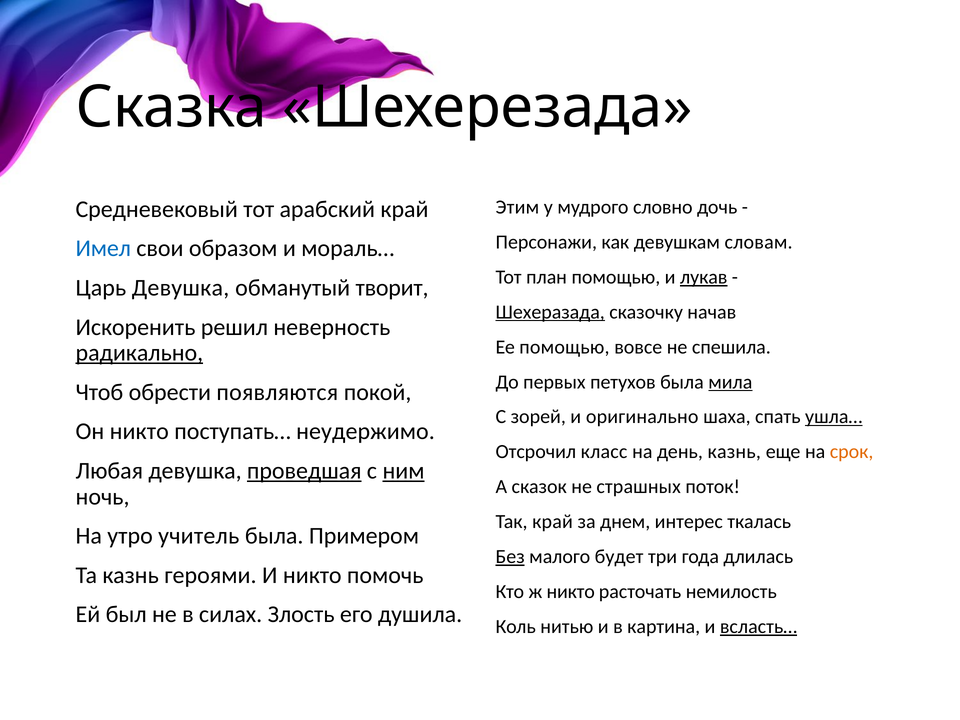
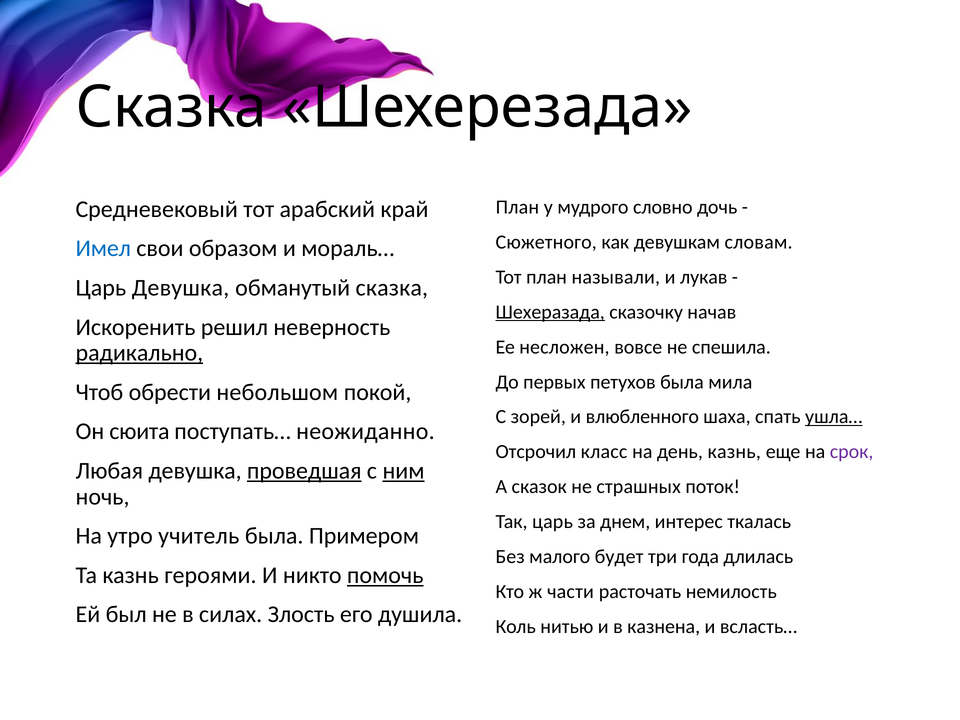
Этим at (517, 207): Этим -> План
Персонажи: Персонажи -> Сюжетного
план помощью: помощью -> называли
лукав underline: present -> none
обманутый творит: творит -> сказка
Ее помощью: помощью -> несложен
мила underline: present -> none
появляются: появляются -> небольшом
оригинально: оригинально -> влюбленного
Он никто: никто -> сюита
неудержимо: неудержимо -> неожиданно
срок colour: orange -> purple
Так край: край -> царь
Без underline: present -> none
помочь underline: none -> present
ж никто: никто -> части
картина: картина -> казнена
всласть… underline: present -> none
